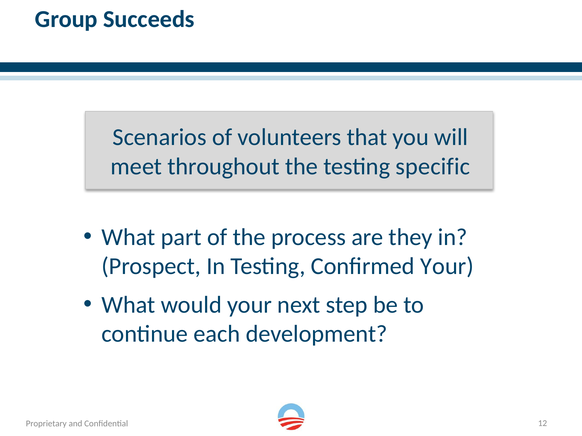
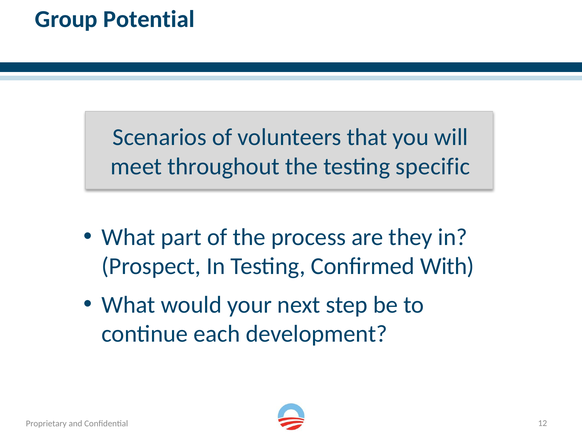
Succeeds: Succeeds -> Potential
Confirmed Your: Your -> With
